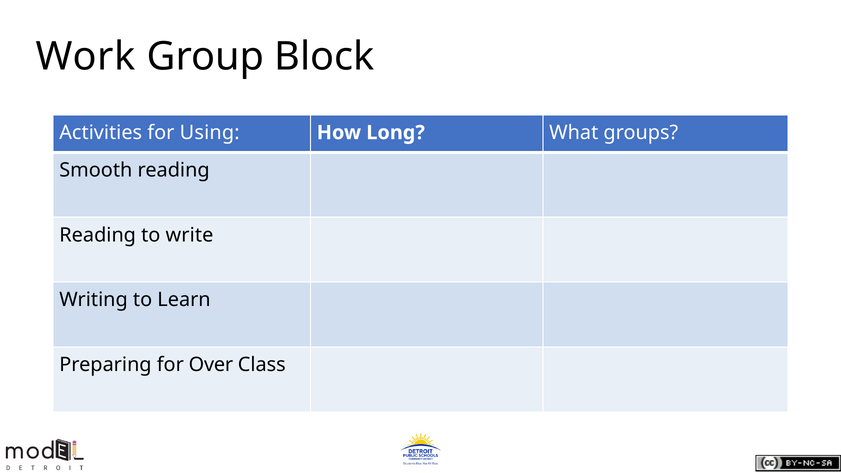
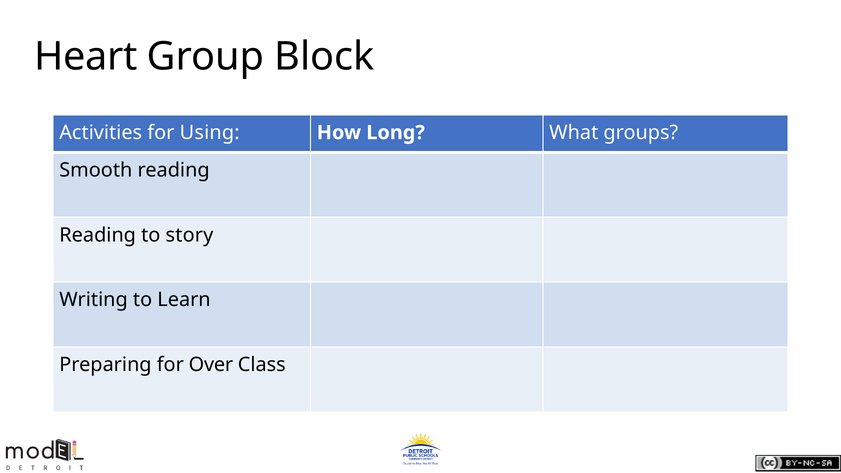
Work: Work -> Heart
write: write -> story
